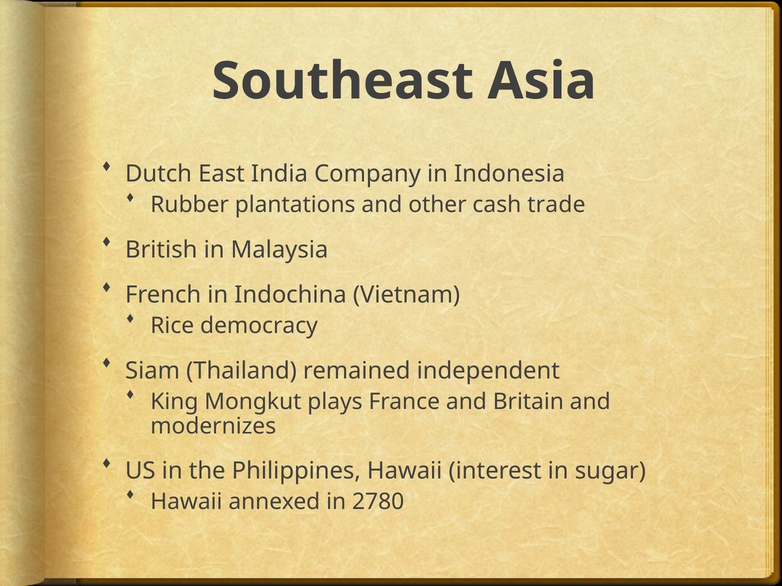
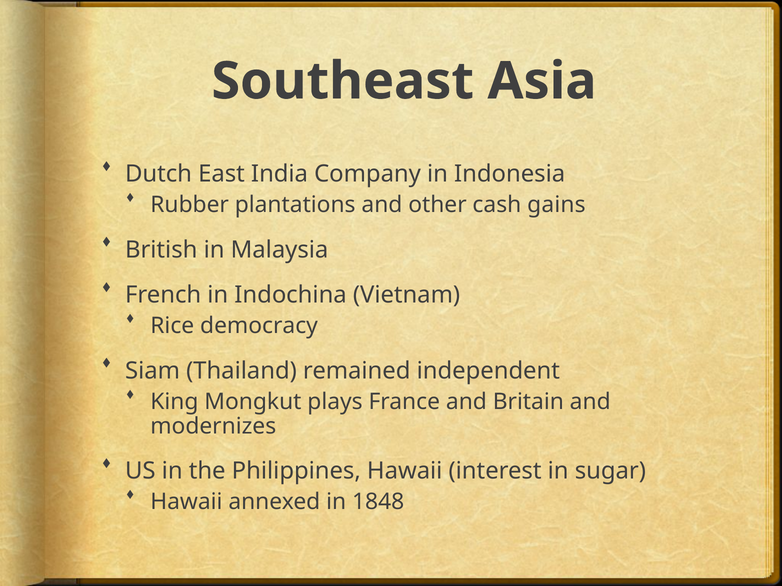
trade: trade -> gains
2780: 2780 -> 1848
